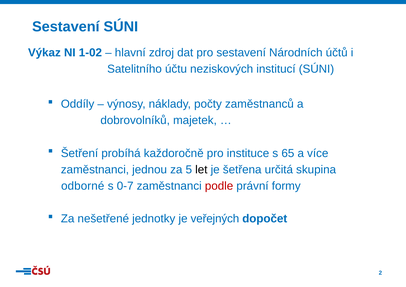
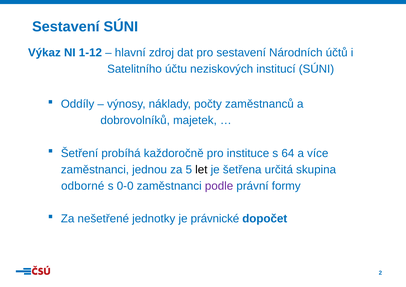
1-02: 1-02 -> 1-12
65: 65 -> 64
0-7: 0-7 -> 0-0
podle colour: red -> purple
veřejných: veřejných -> právnické
